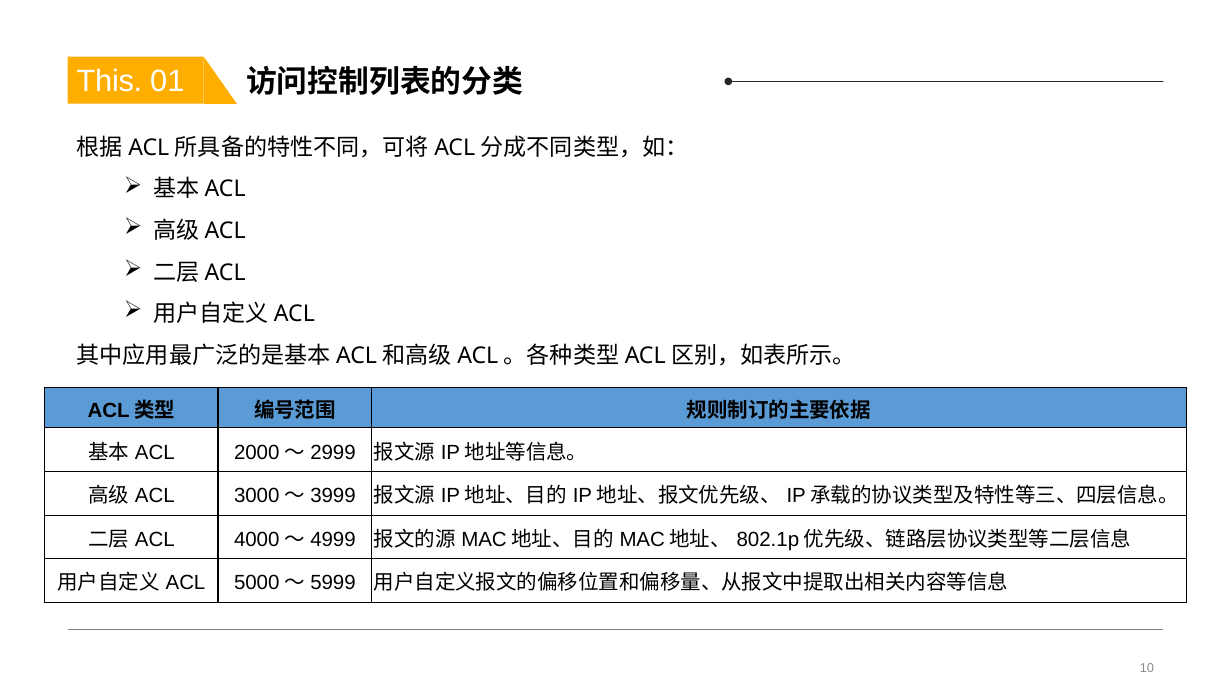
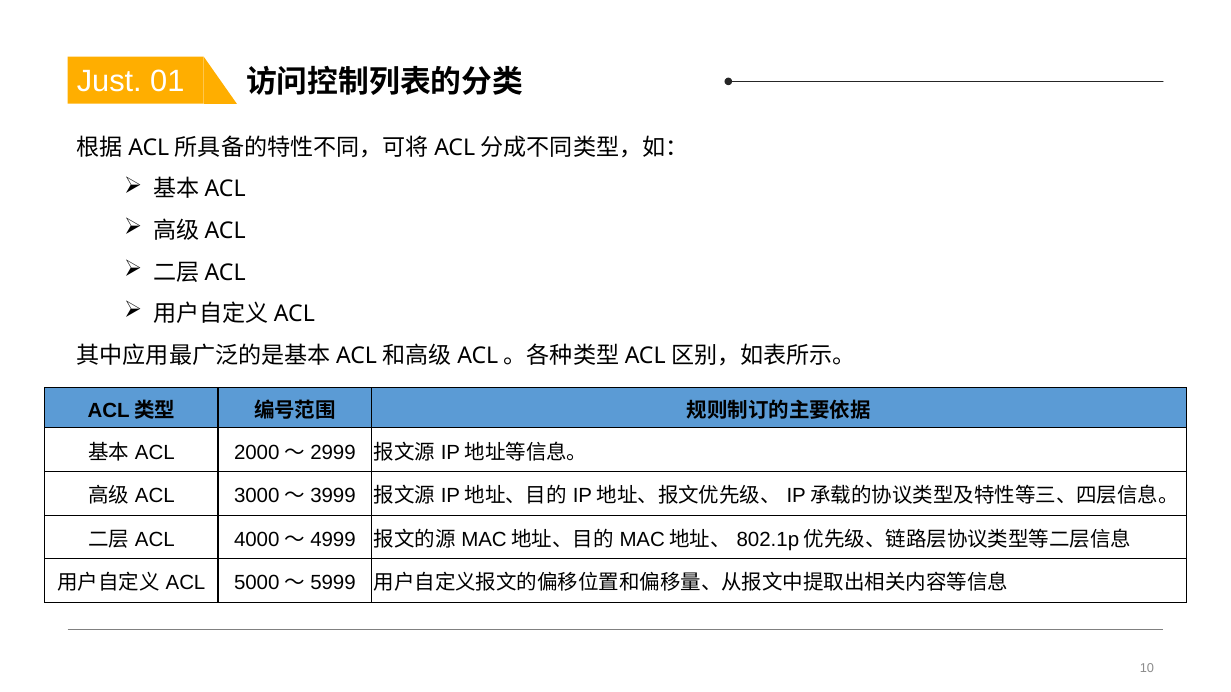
This: This -> Just
